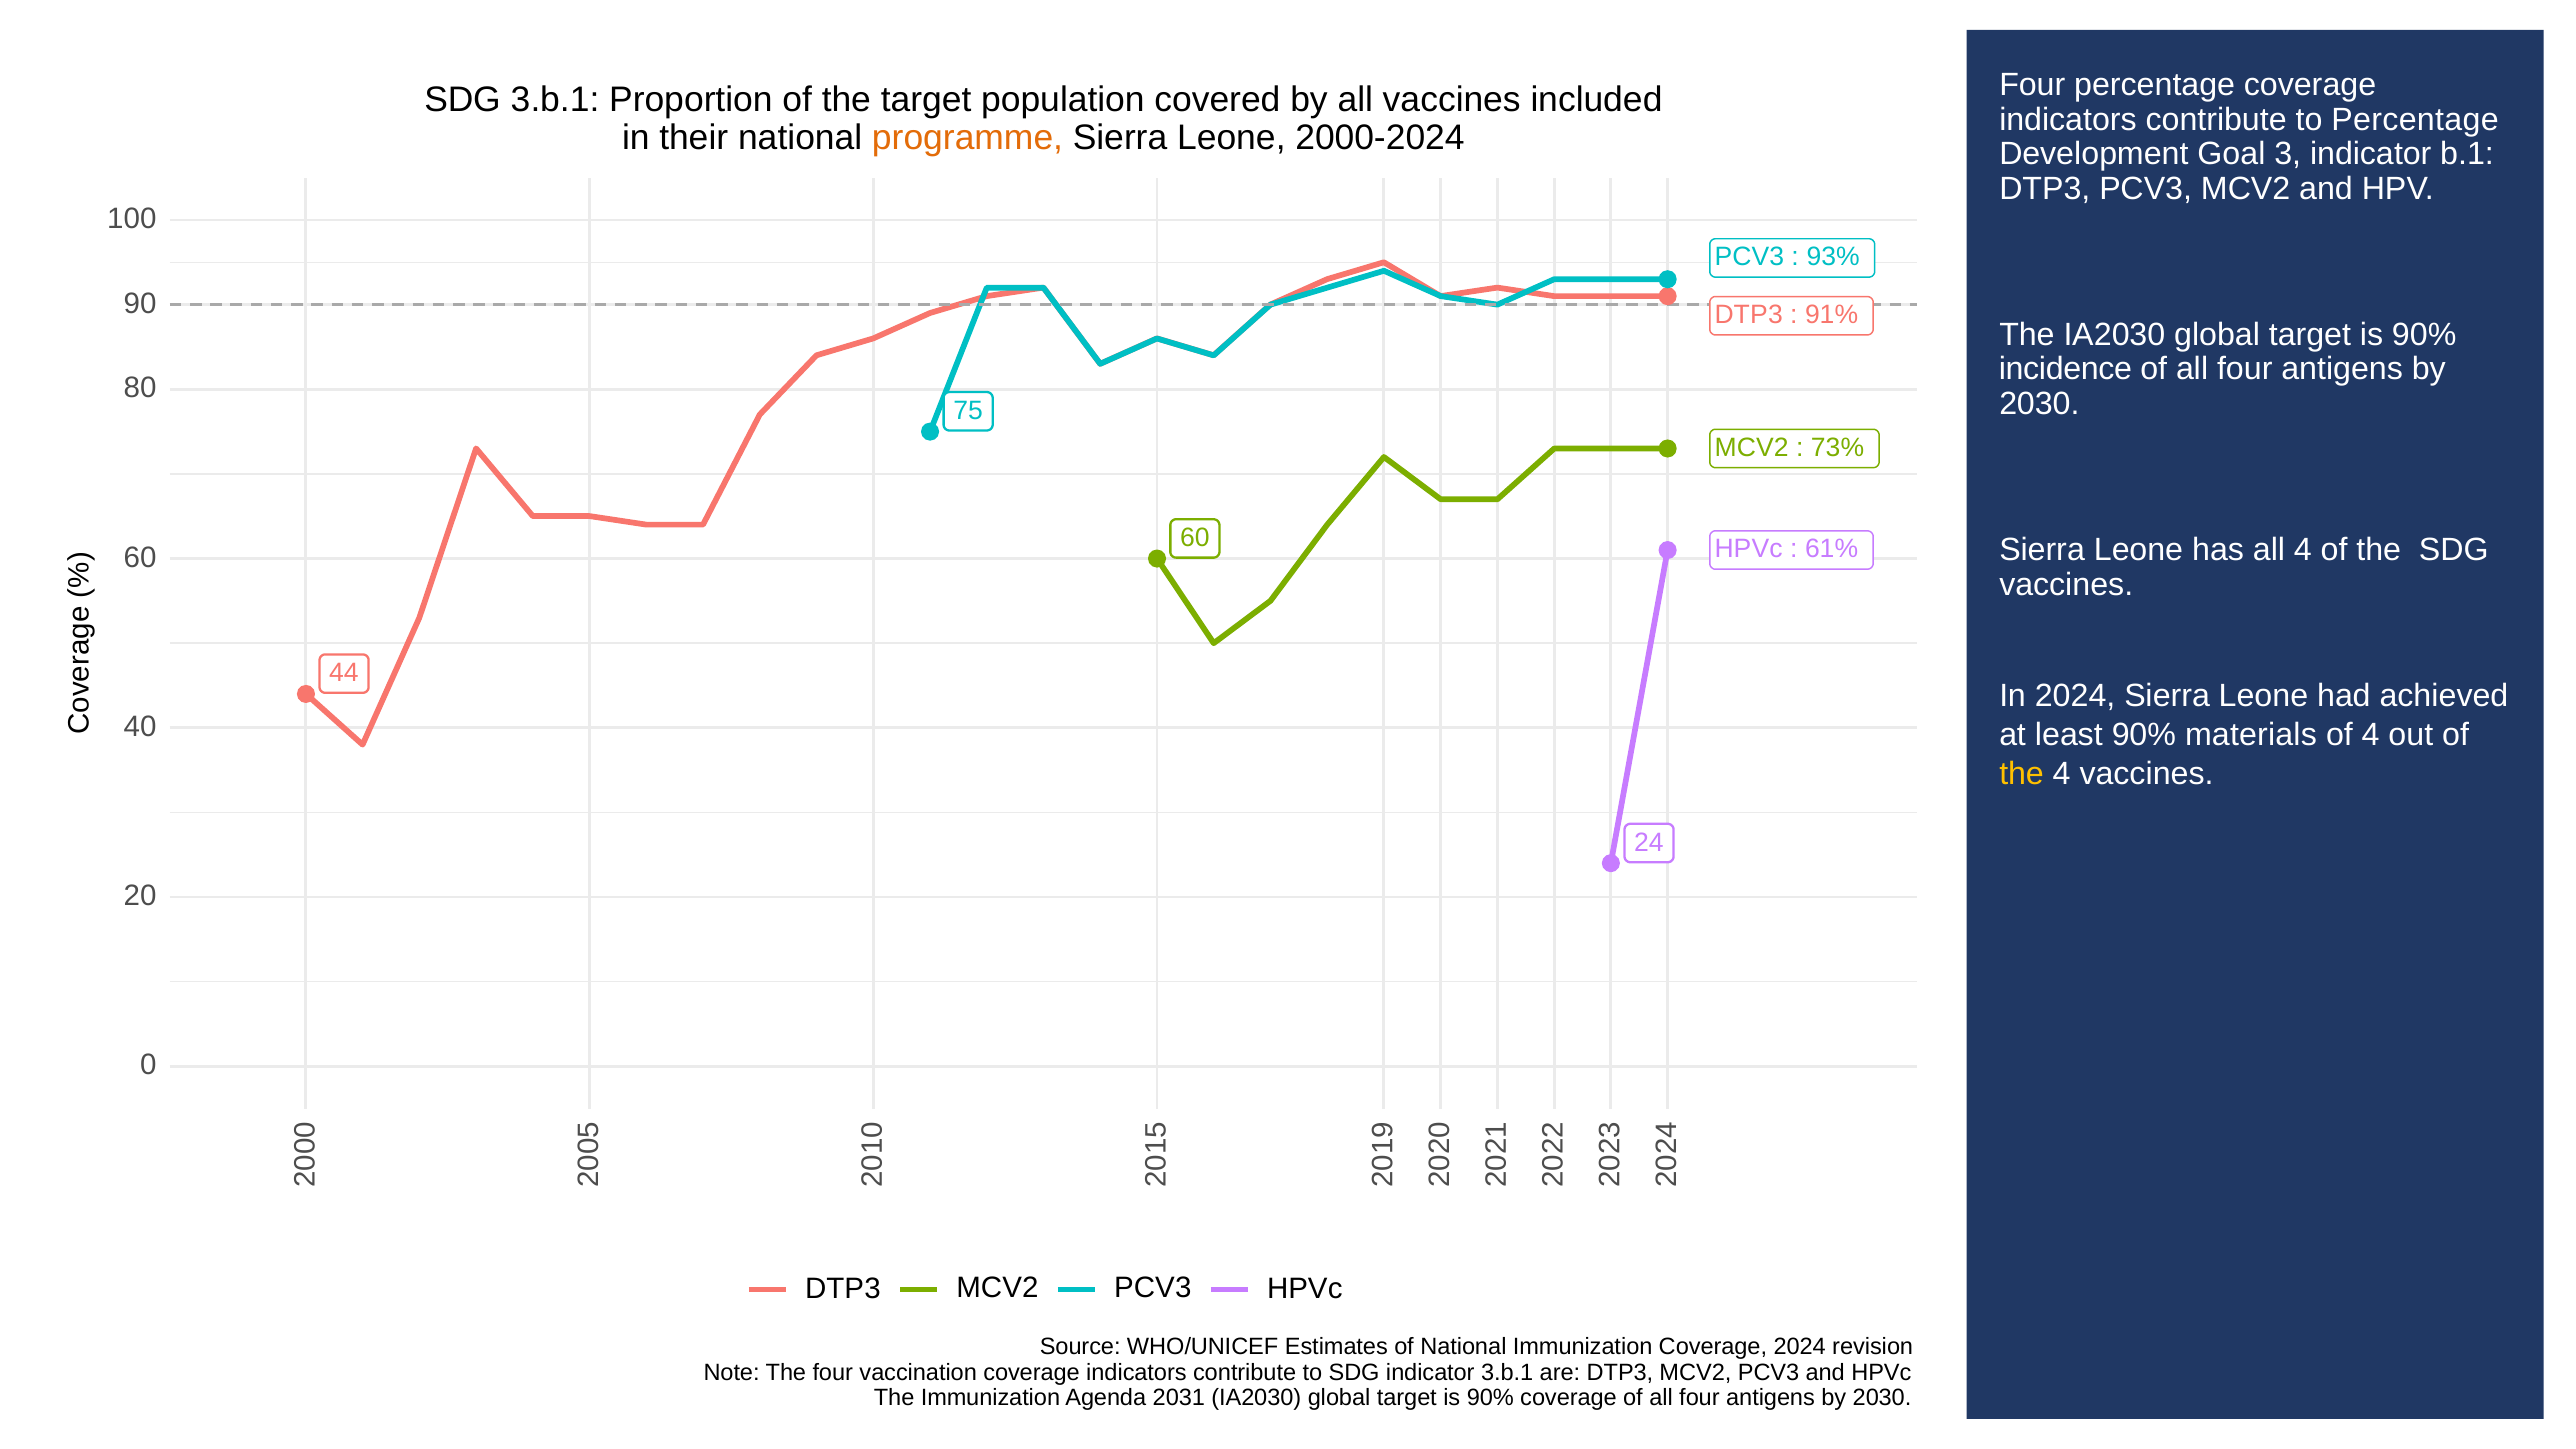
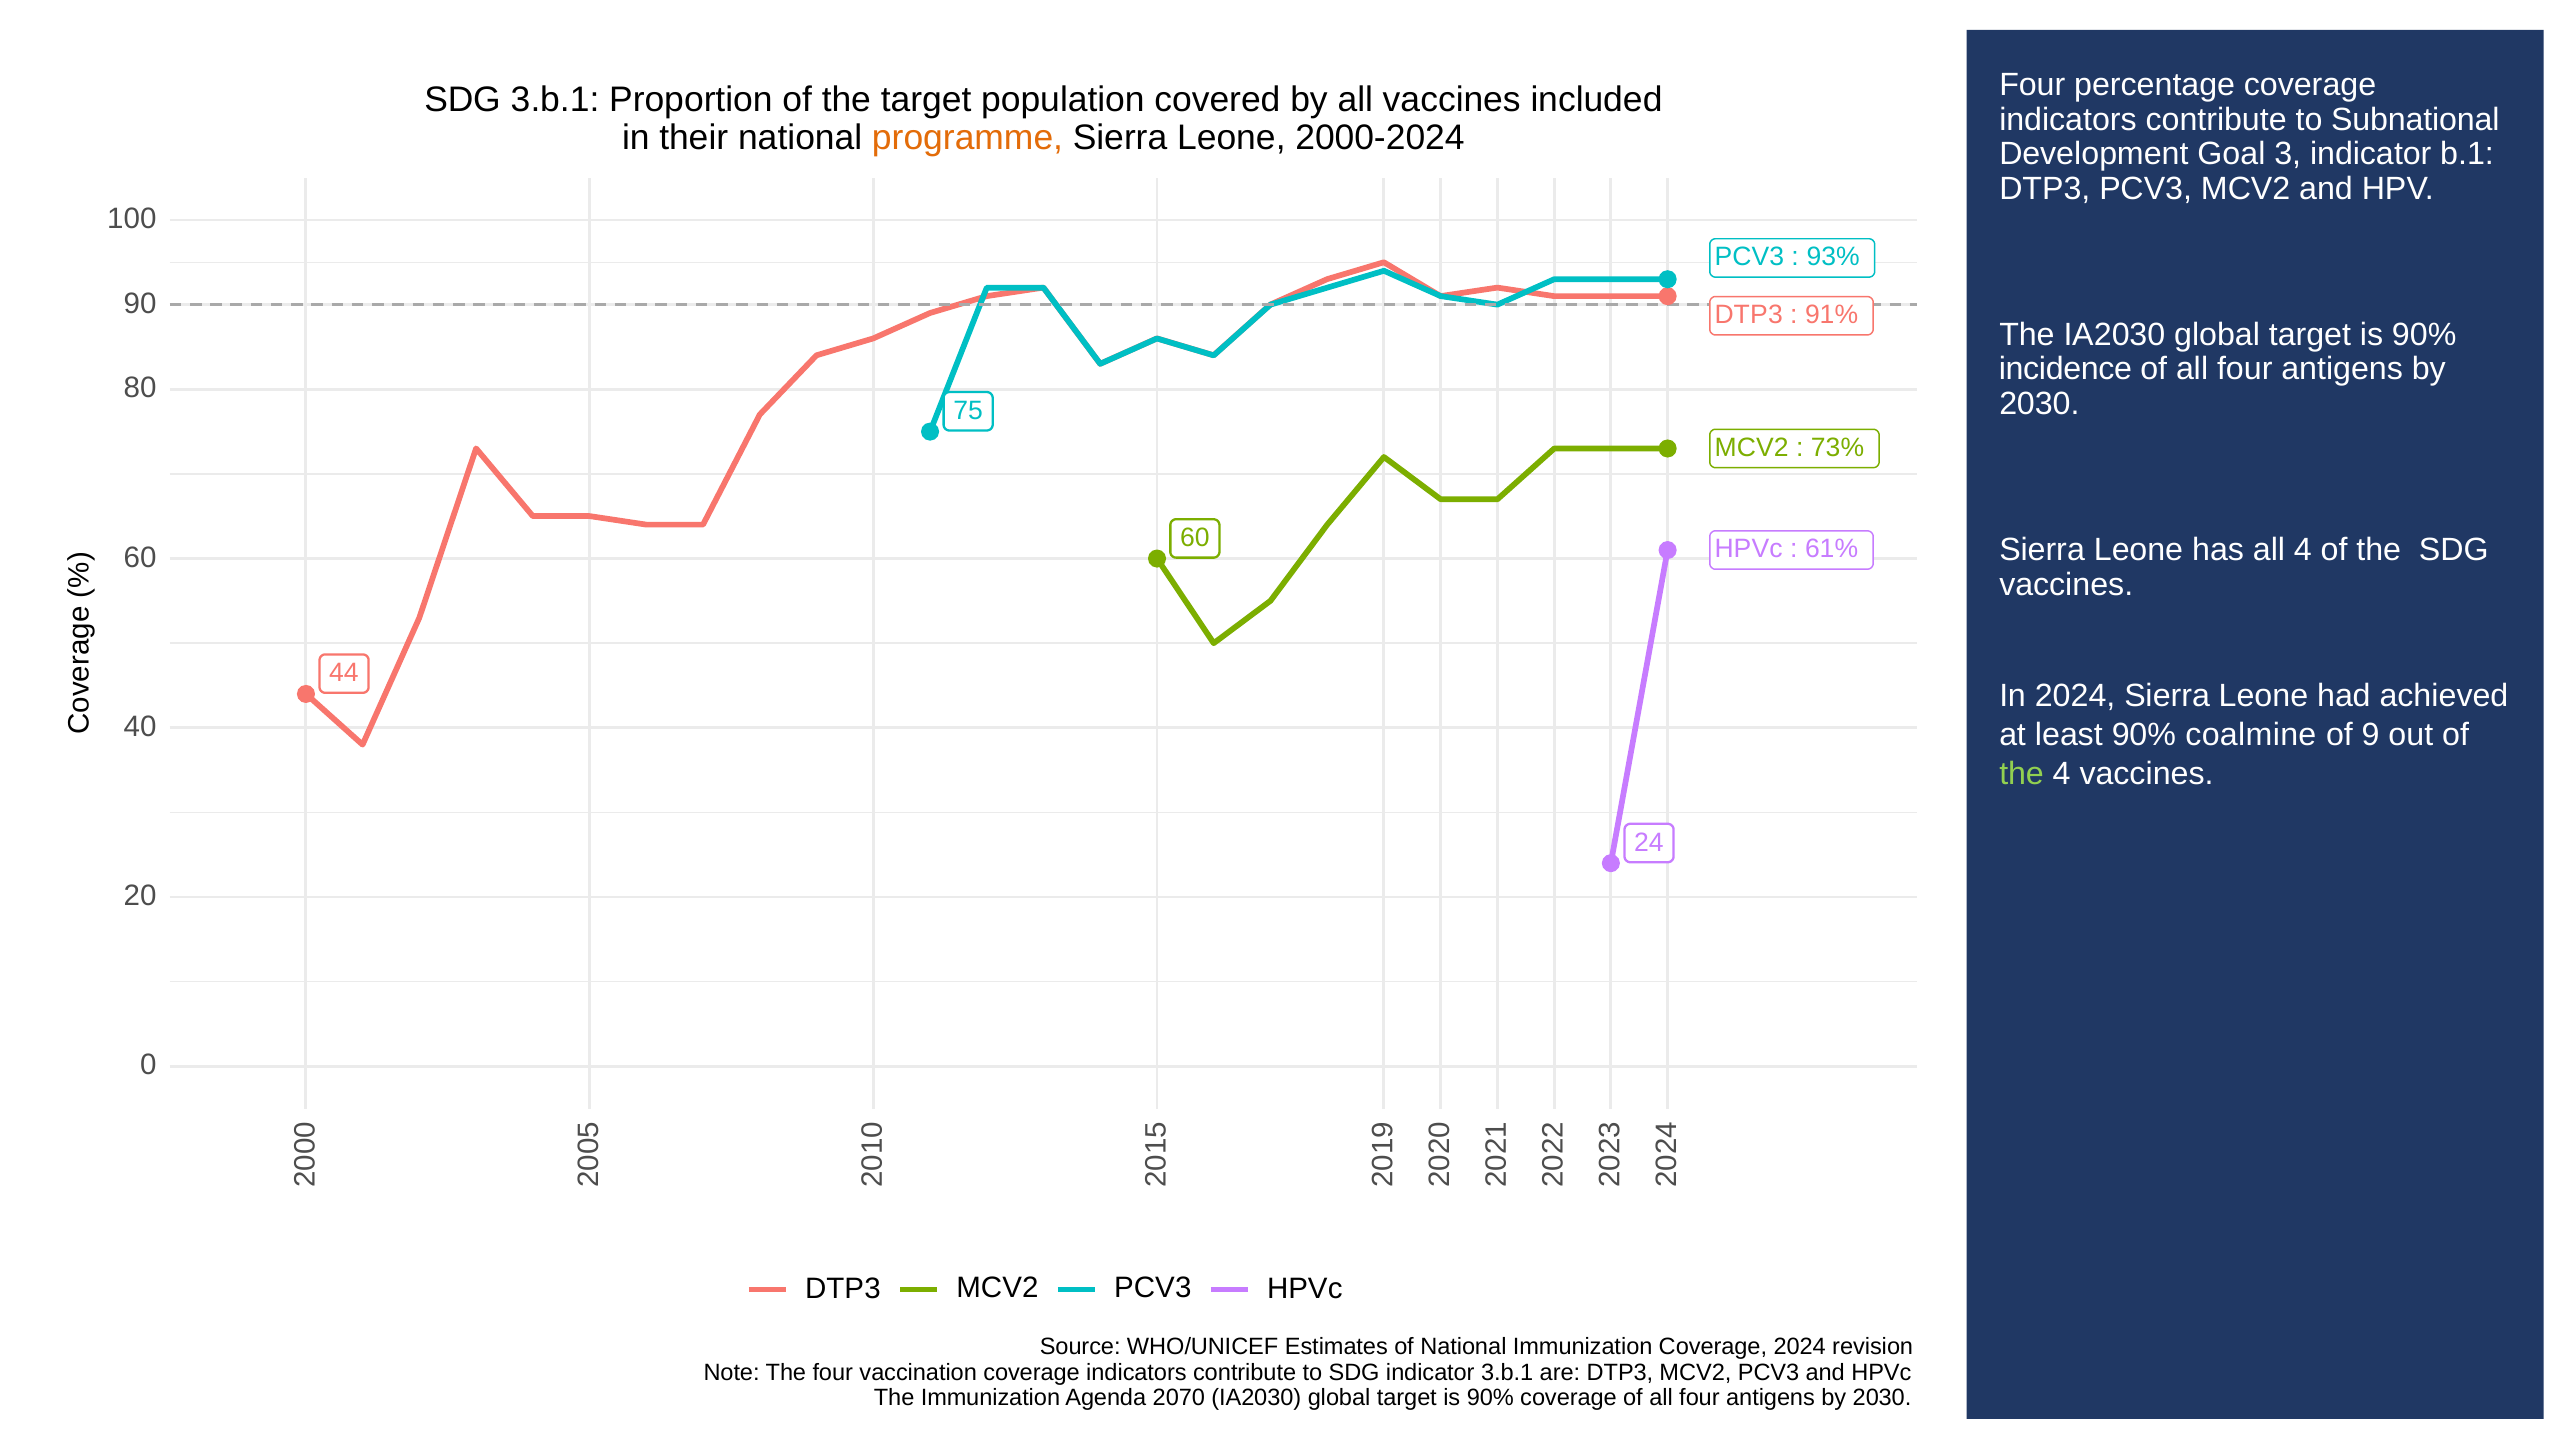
to Percentage: Percentage -> Subnational
materials: materials -> coalmine
of 4: 4 -> 9
the at (2022, 774) colour: yellow -> light green
2031: 2031 -> 2070
